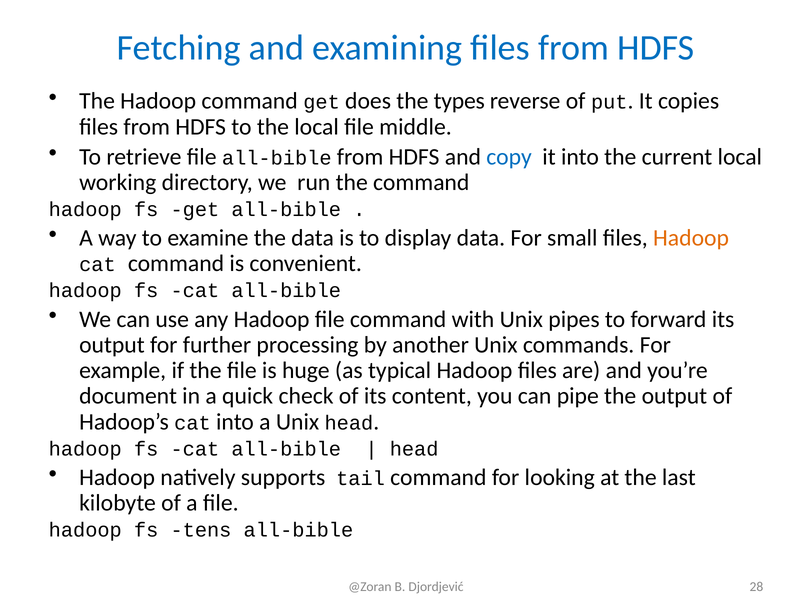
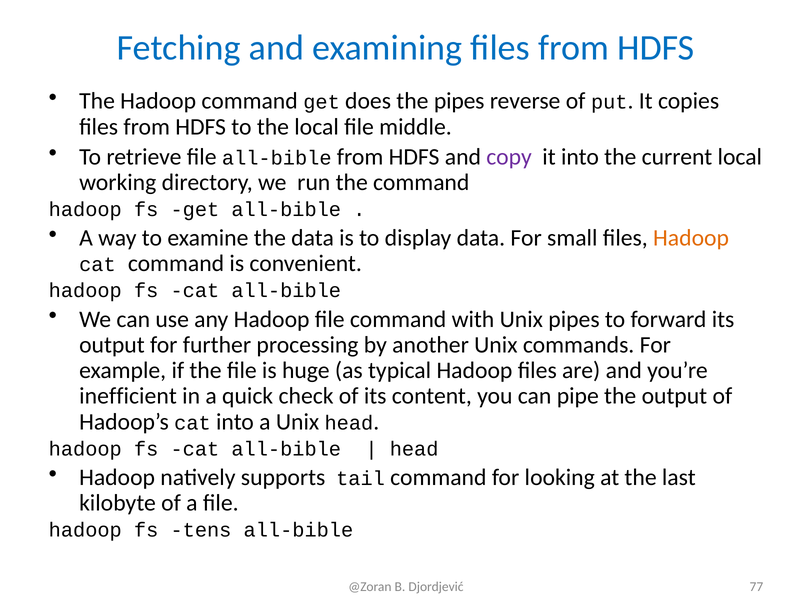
the types: types -> pipes
copy colour: blue -> purple
document: document -> inefficient
28: 28 -> 77
